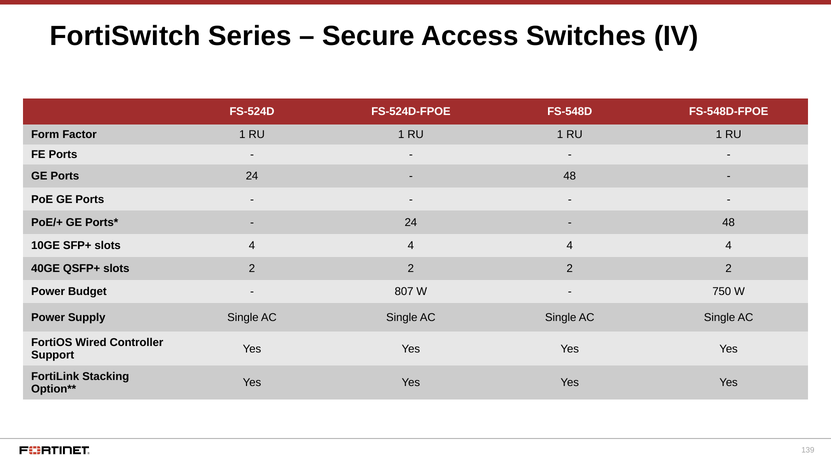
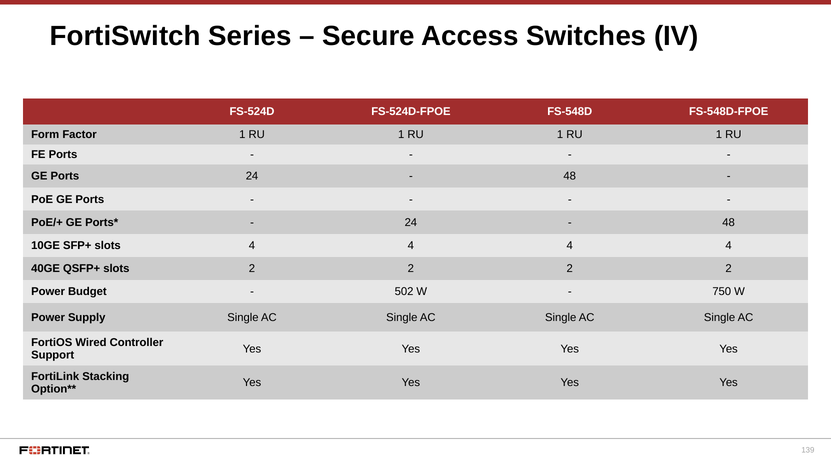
807: 807 -> 502
